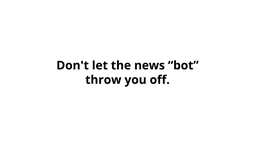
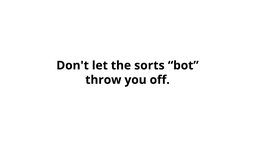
news: news -> sorts
